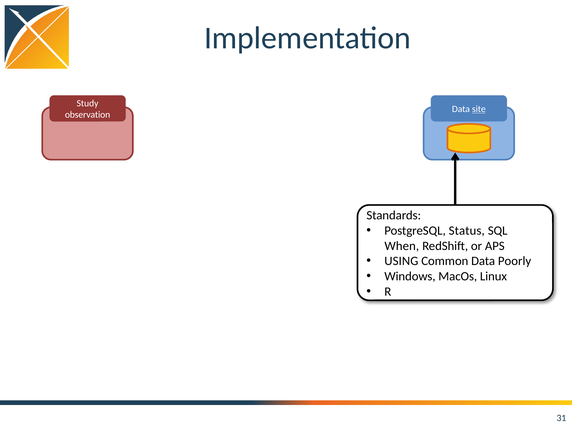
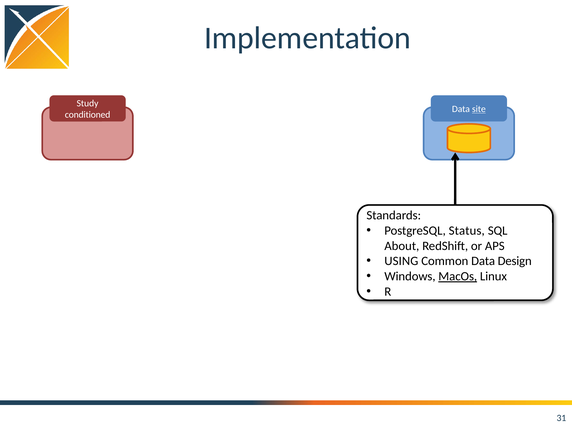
observation: observation -> conditioned
When: When -> About
Poorly: Poorly -> Design
MacOs underline: none -> present
